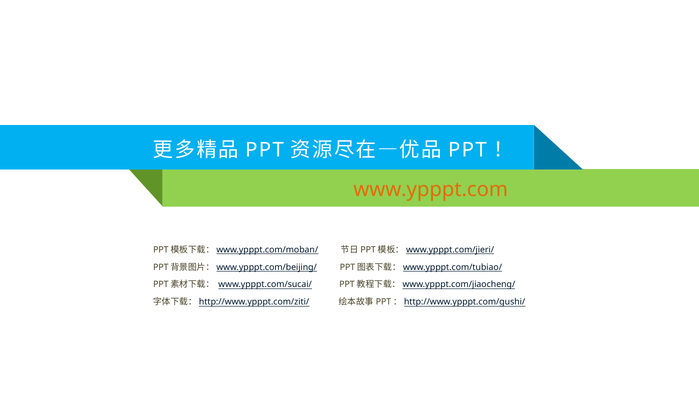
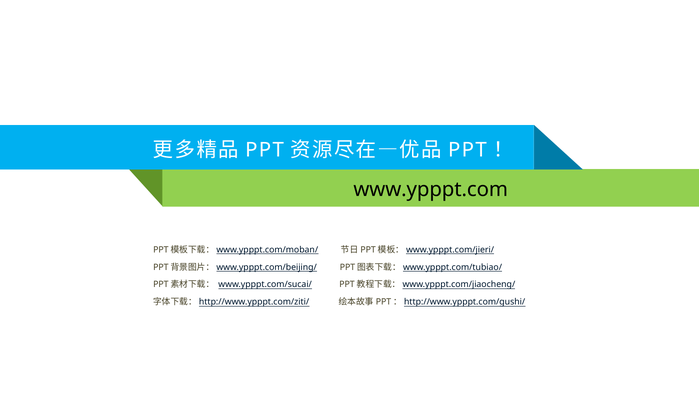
www.ypppt.com colour: orange -> black
